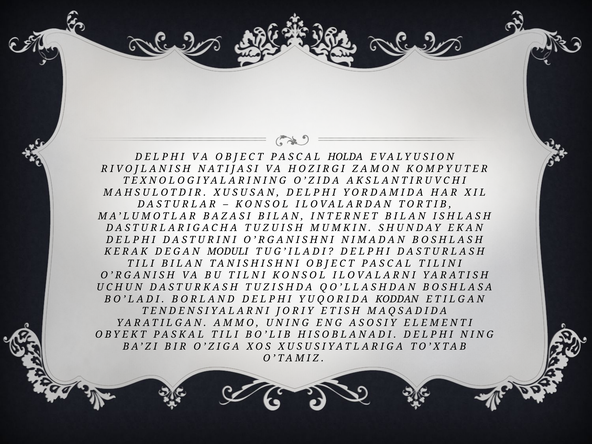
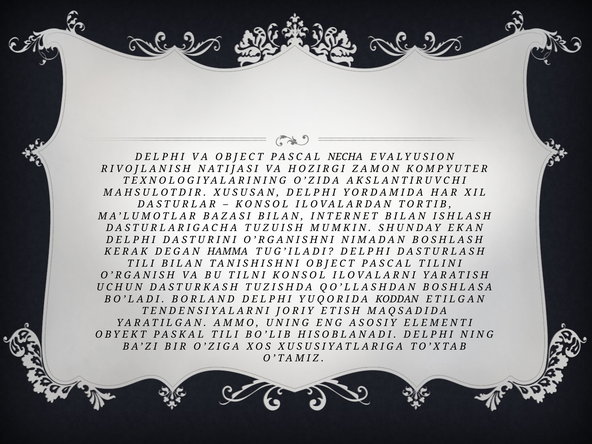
HOLDA: HOLDA -> NECHA
MODULI: MODULI -> HAMMA
